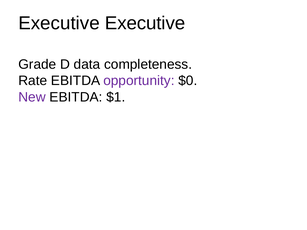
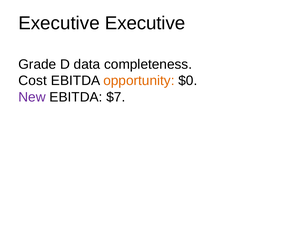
Rate: Rate -> Cost
opportunity colour: purple -> orange
$1: $1 -> $7
